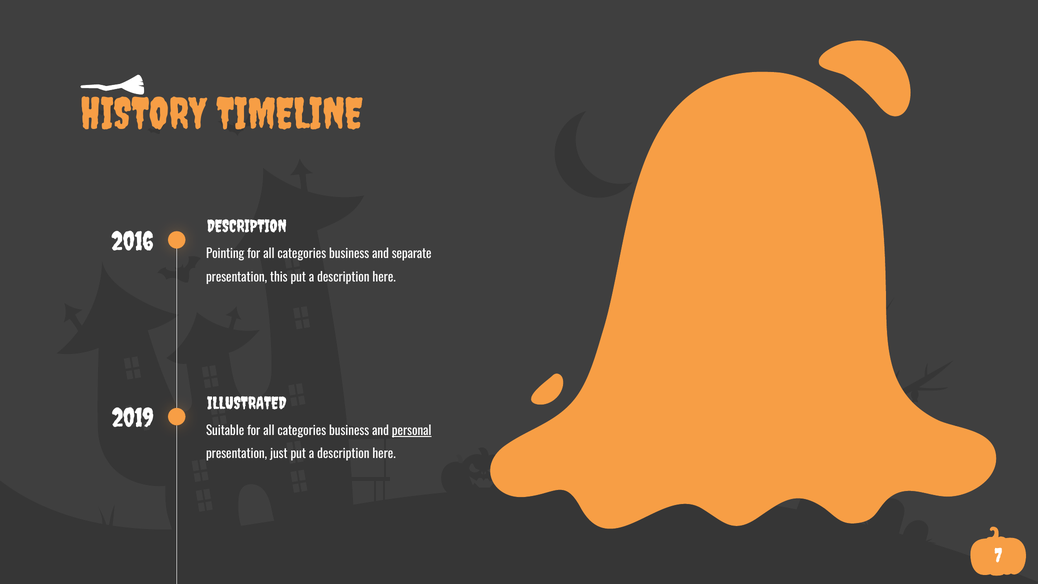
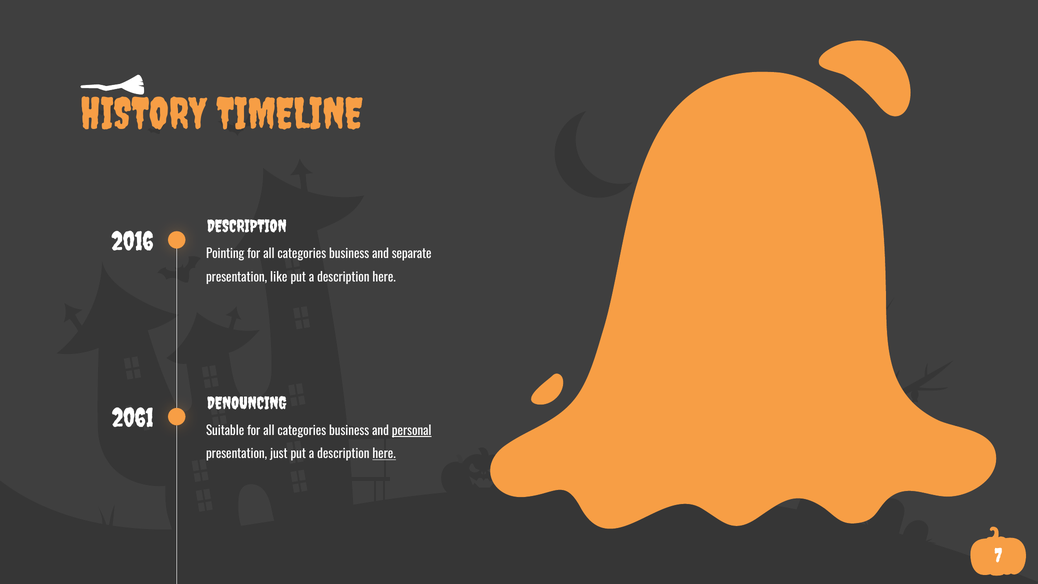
this: this -> like
ILLUSTRATED: ILLUSTRATED -> DENOUNCING
2019: 2019 -> 2061
here at (384, 454) underline: none -> present
